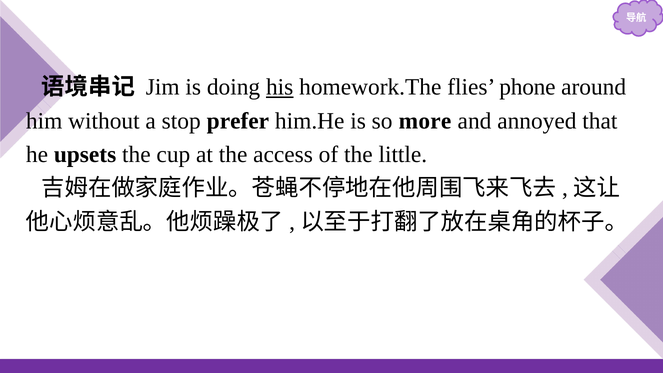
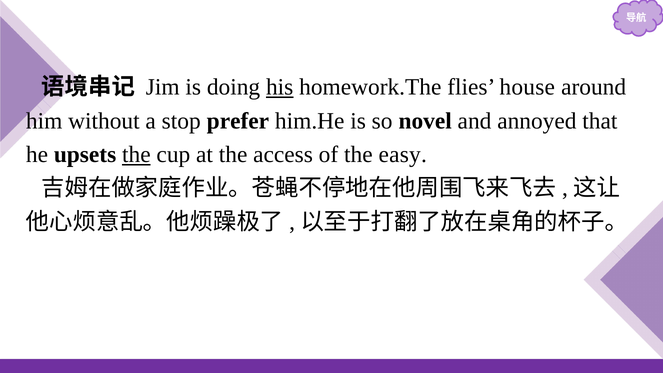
phone: phone -> house
more: more -> novel
the at (136, 154) underline: none -> present
little: little -> easy
